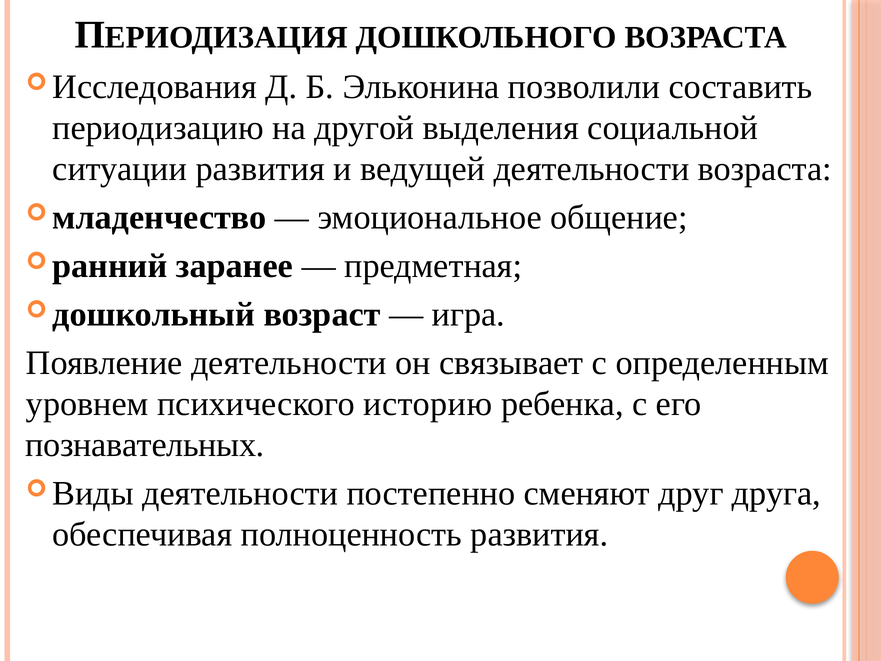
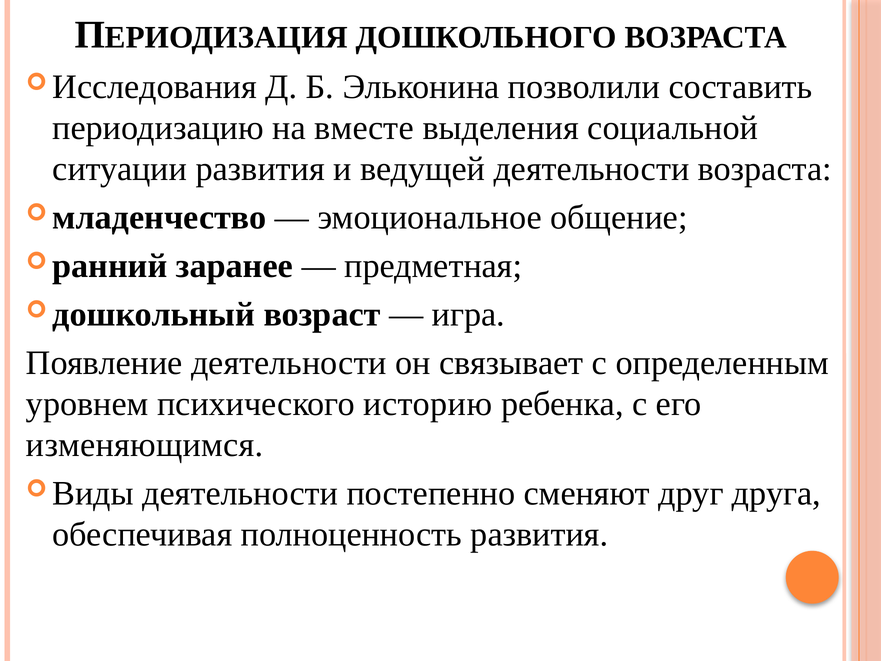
другой: другой -> вместе
познавательных: познавательных -> изменяющимся
